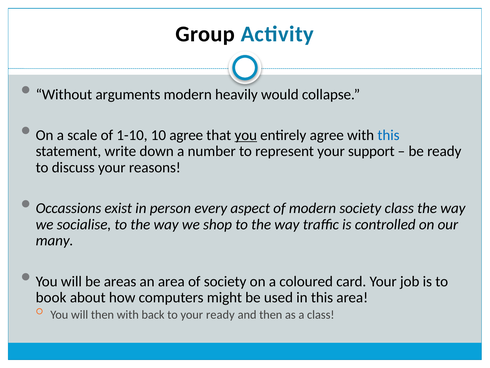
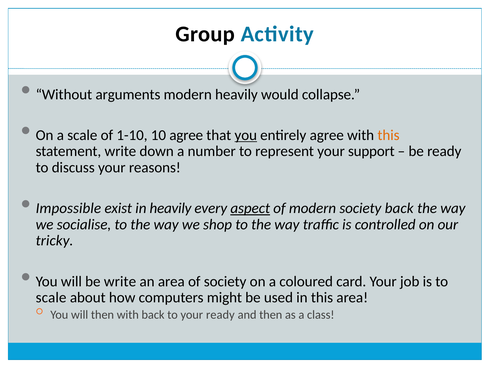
this at (389, 135) colour: blue -> orange
Occassions: Occassions -> Impossible
in person: person -> heavily
aspect underline: none -> present
society class: class -> back
many: many -> tricky
be areas: areas -> write
book at (51, 297): book -> scale
